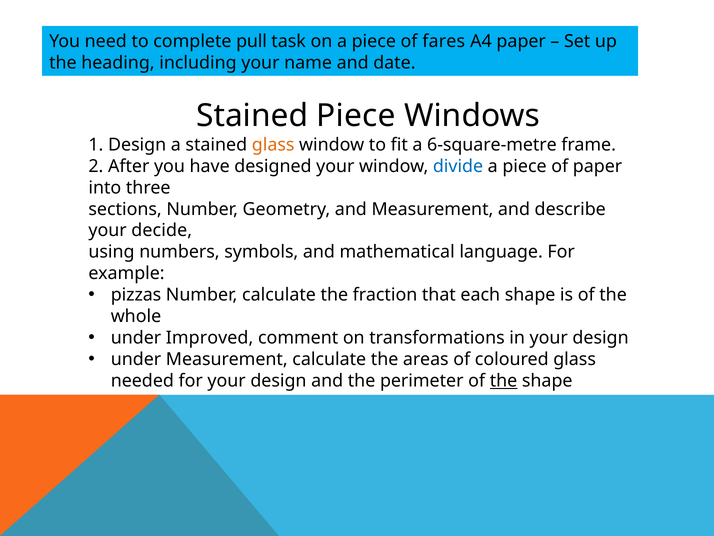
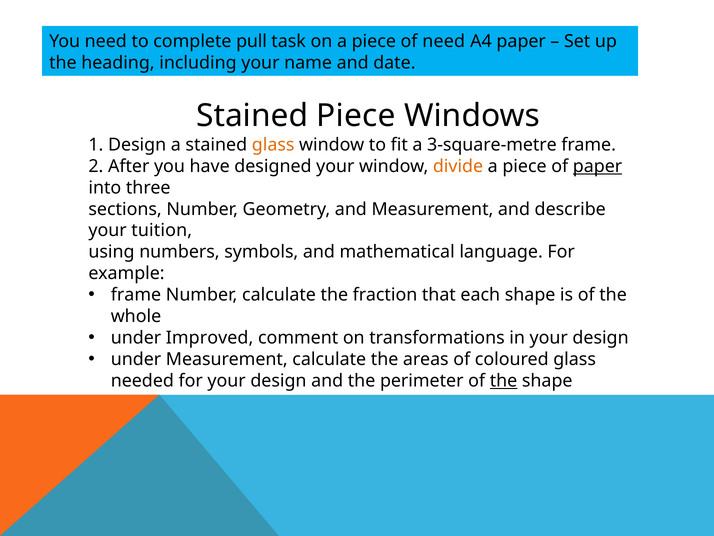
of fares: fares -> need
6-square-metre: 6-square-metre -> 3-square-metre
divide colour: blue -> orange
paper at (598, 166) underline: none -> present
decide: decide -> tuition
pizzas at (136, 295): pizzas -> frame
